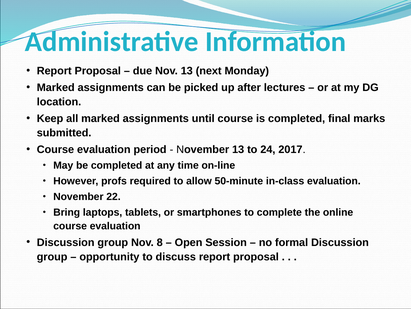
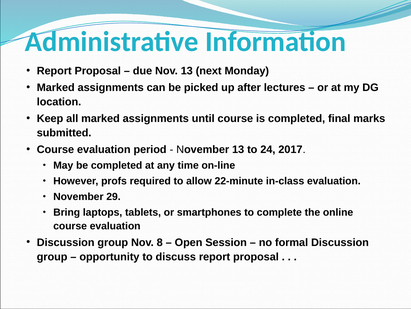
50-minute: 50-minute -> 22-minute
22: 22 -> 29
